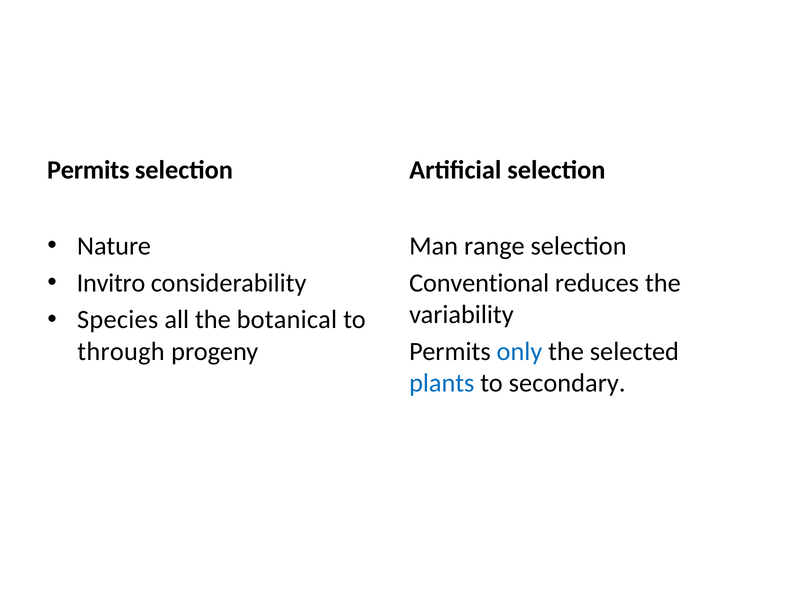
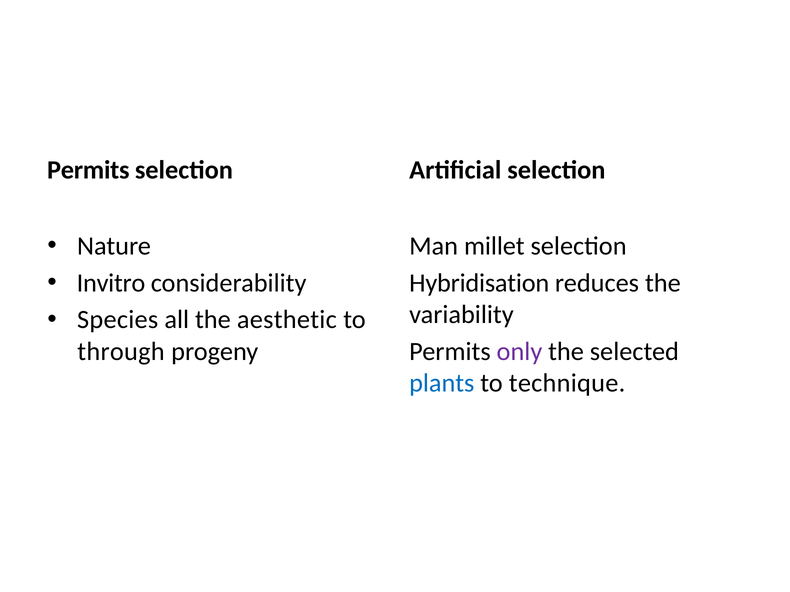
range: range -> millet
Conventional: Conventional -> Hybridisation
botanical: botanical -> aesthetic
only colour: blue -> purple
secondary: secondary -> technique
